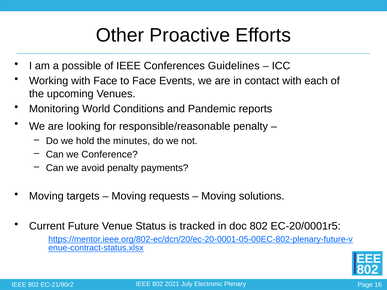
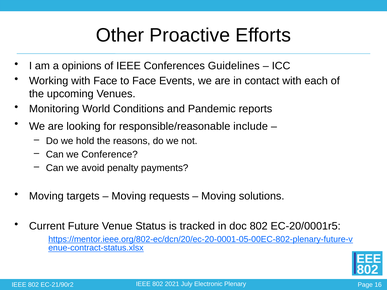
possible: possible -> opinions
responsible/reasonable penalty: penalty -> include
minutes: minutes -> reasons
